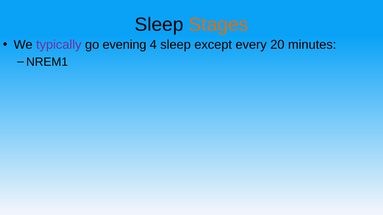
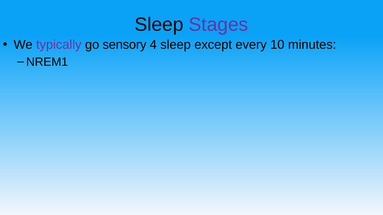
Stages colour: orange -> purple
evening: evening -> sensory
20: 20 -> 10
